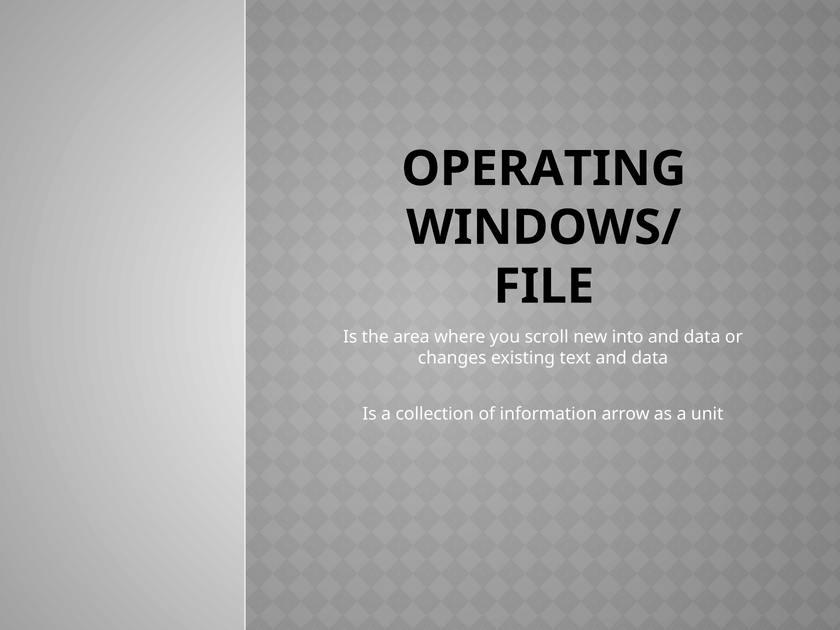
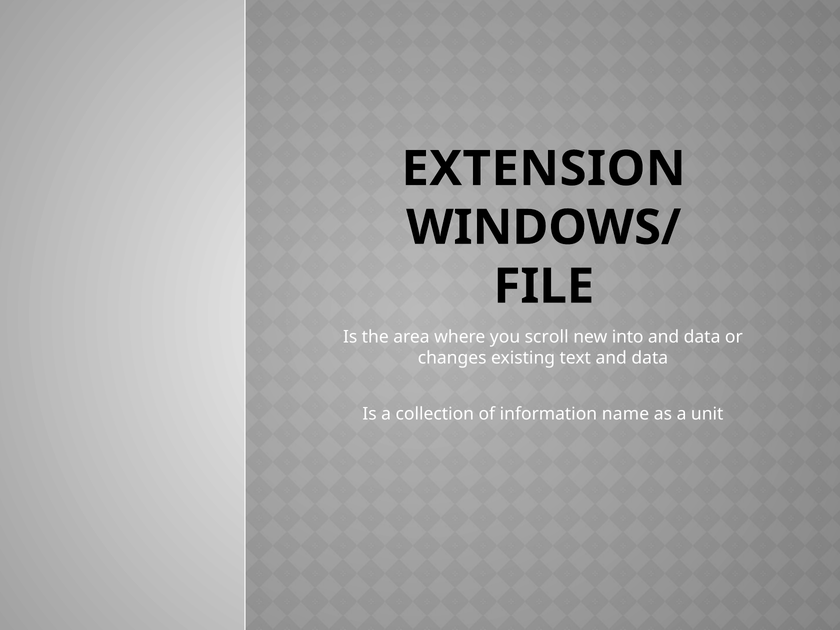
OPERATING: OPERATING -> EXTENSION
arrow: arrow -> name
